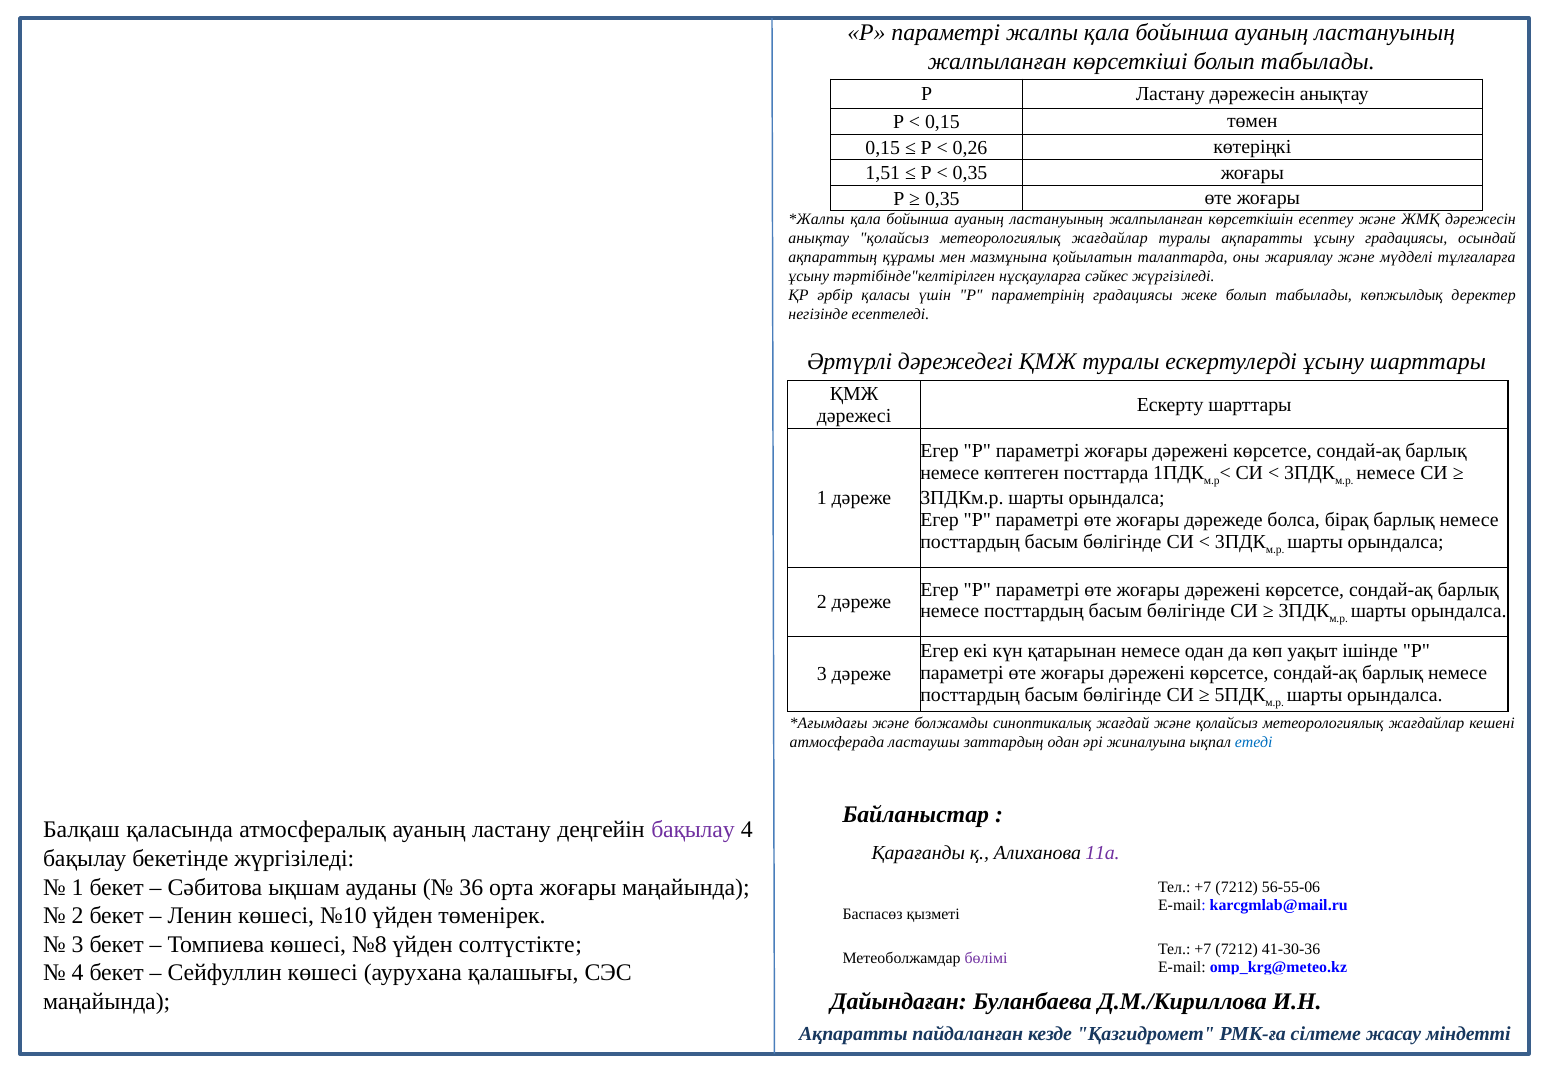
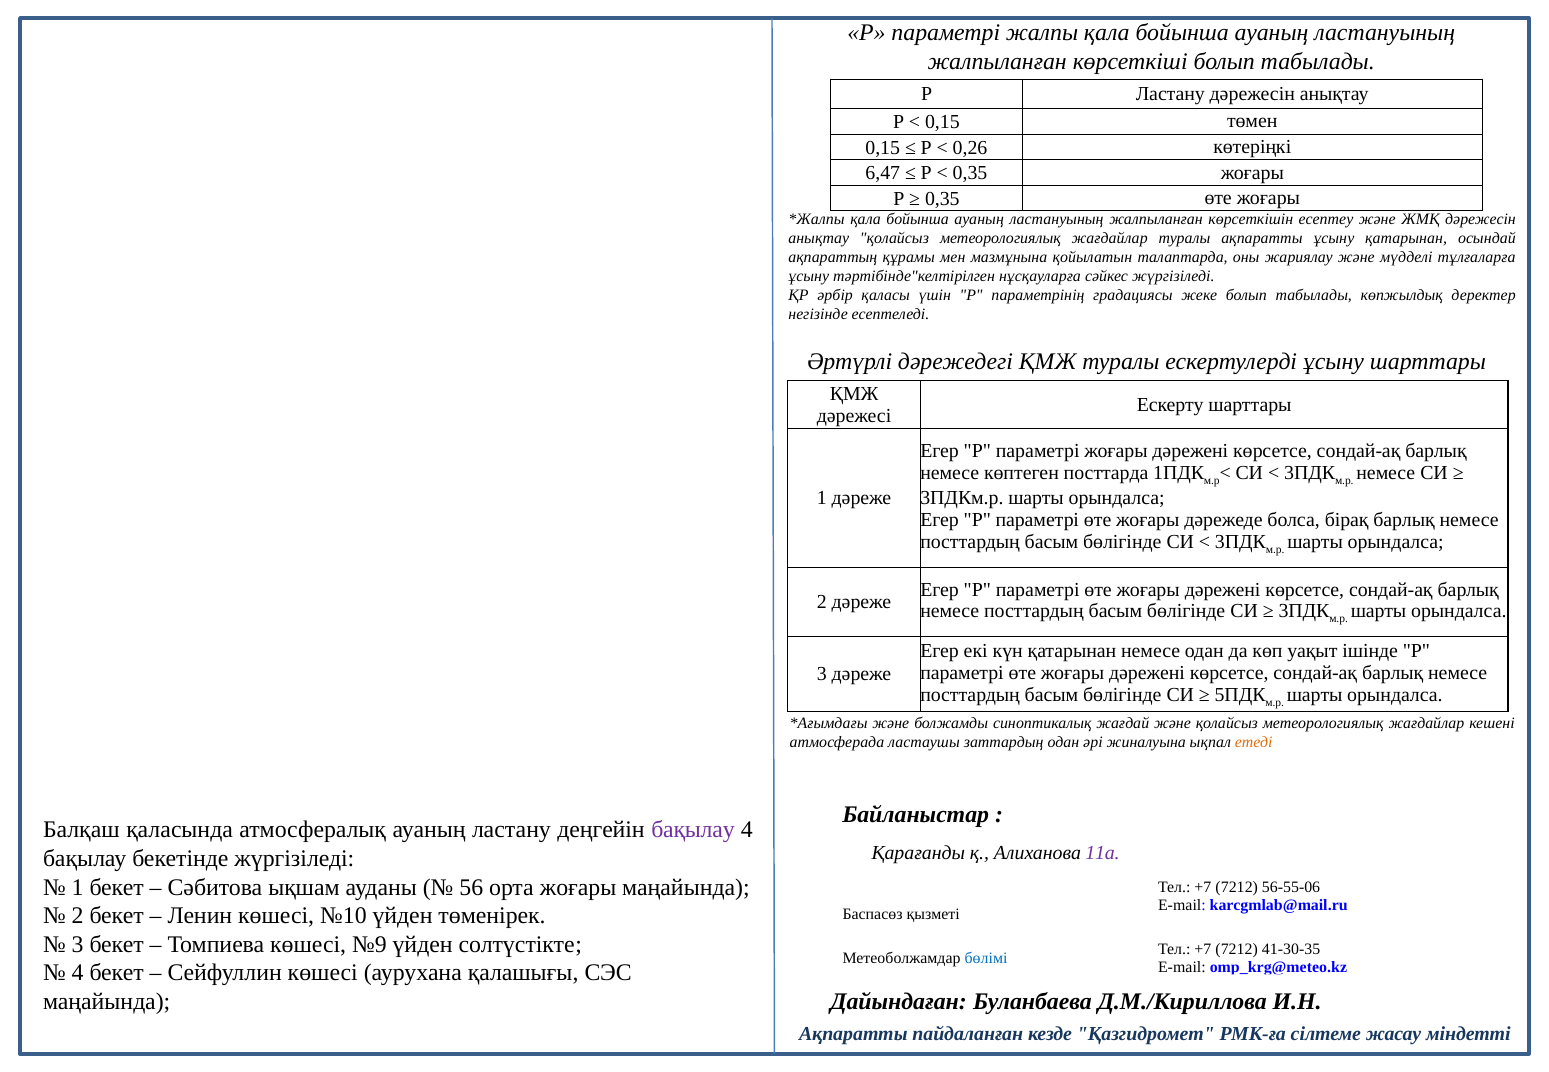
1,51: 1,51 -> 6,47
ұсыну градациясы: градациясы -> қатарынан
етеді colour: blue -> orange
36: 36 -> 56
№8: №8 -> №9
41-30-36: 41-30-36 -> 41-30-35
бөлімі colour: purple -> blue
